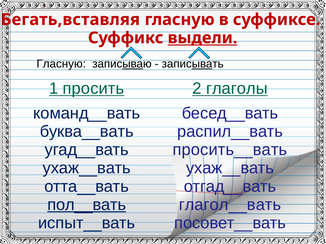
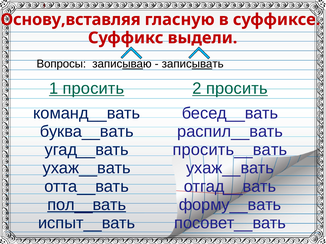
Бегать,вставляя: Бегать,вставляя -> Основу,вставляя
выдели underline: present -> none
Гласную at (61, 64): Гласную -> Вопросы
2 глаголы: глаголы -> просить
глагол__вать: глагол__вать -> форму__вать
